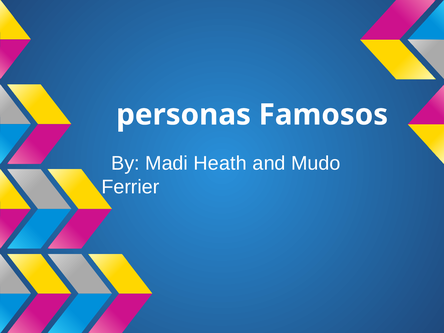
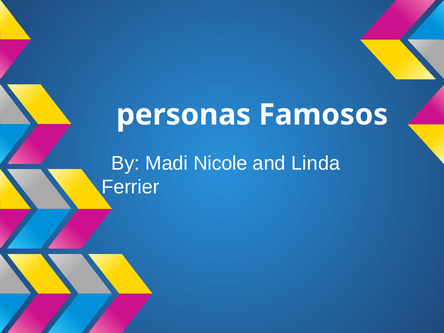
Heath: Heath -> Nicole
Mudo: Mudo -> Linda
